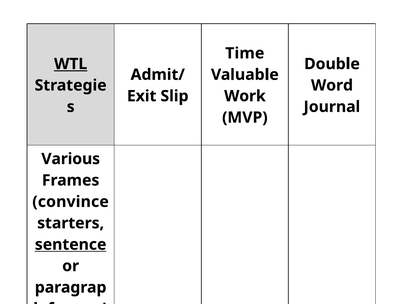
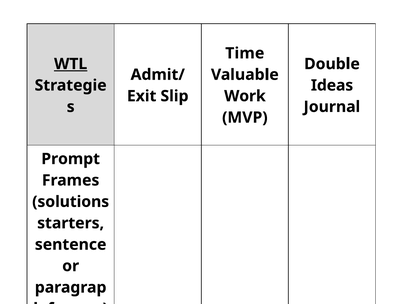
Word: Word -> Ideas
Various: Various -> Prompt
convince: convince -> solutions
sentence underline: present -> none
